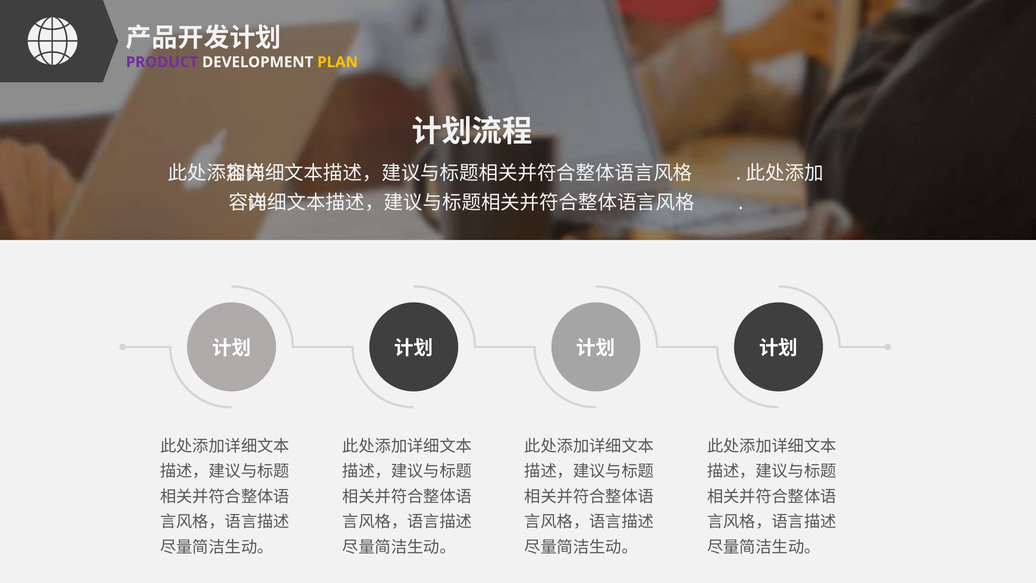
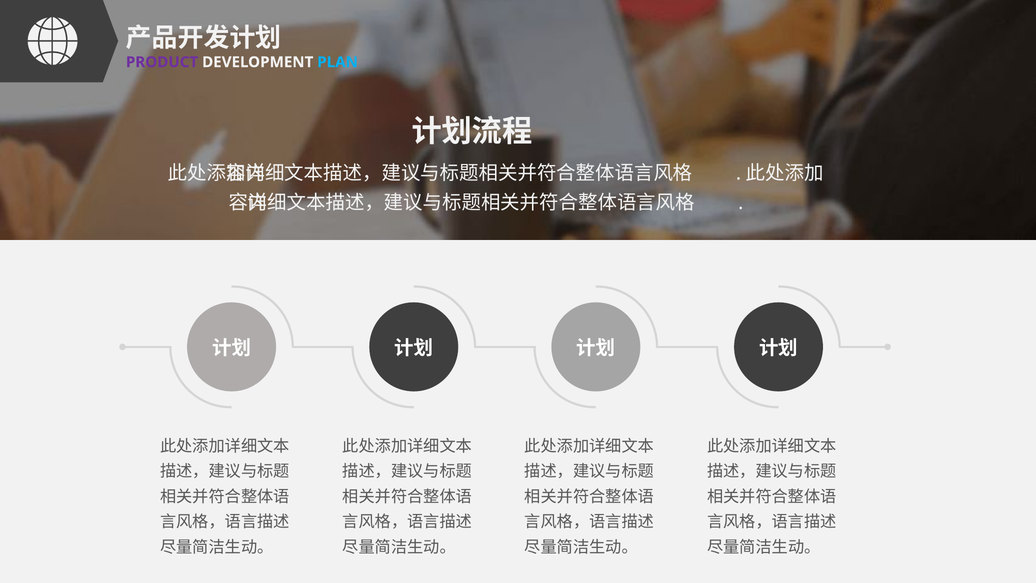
PLAN colour: yellow -> light blue
